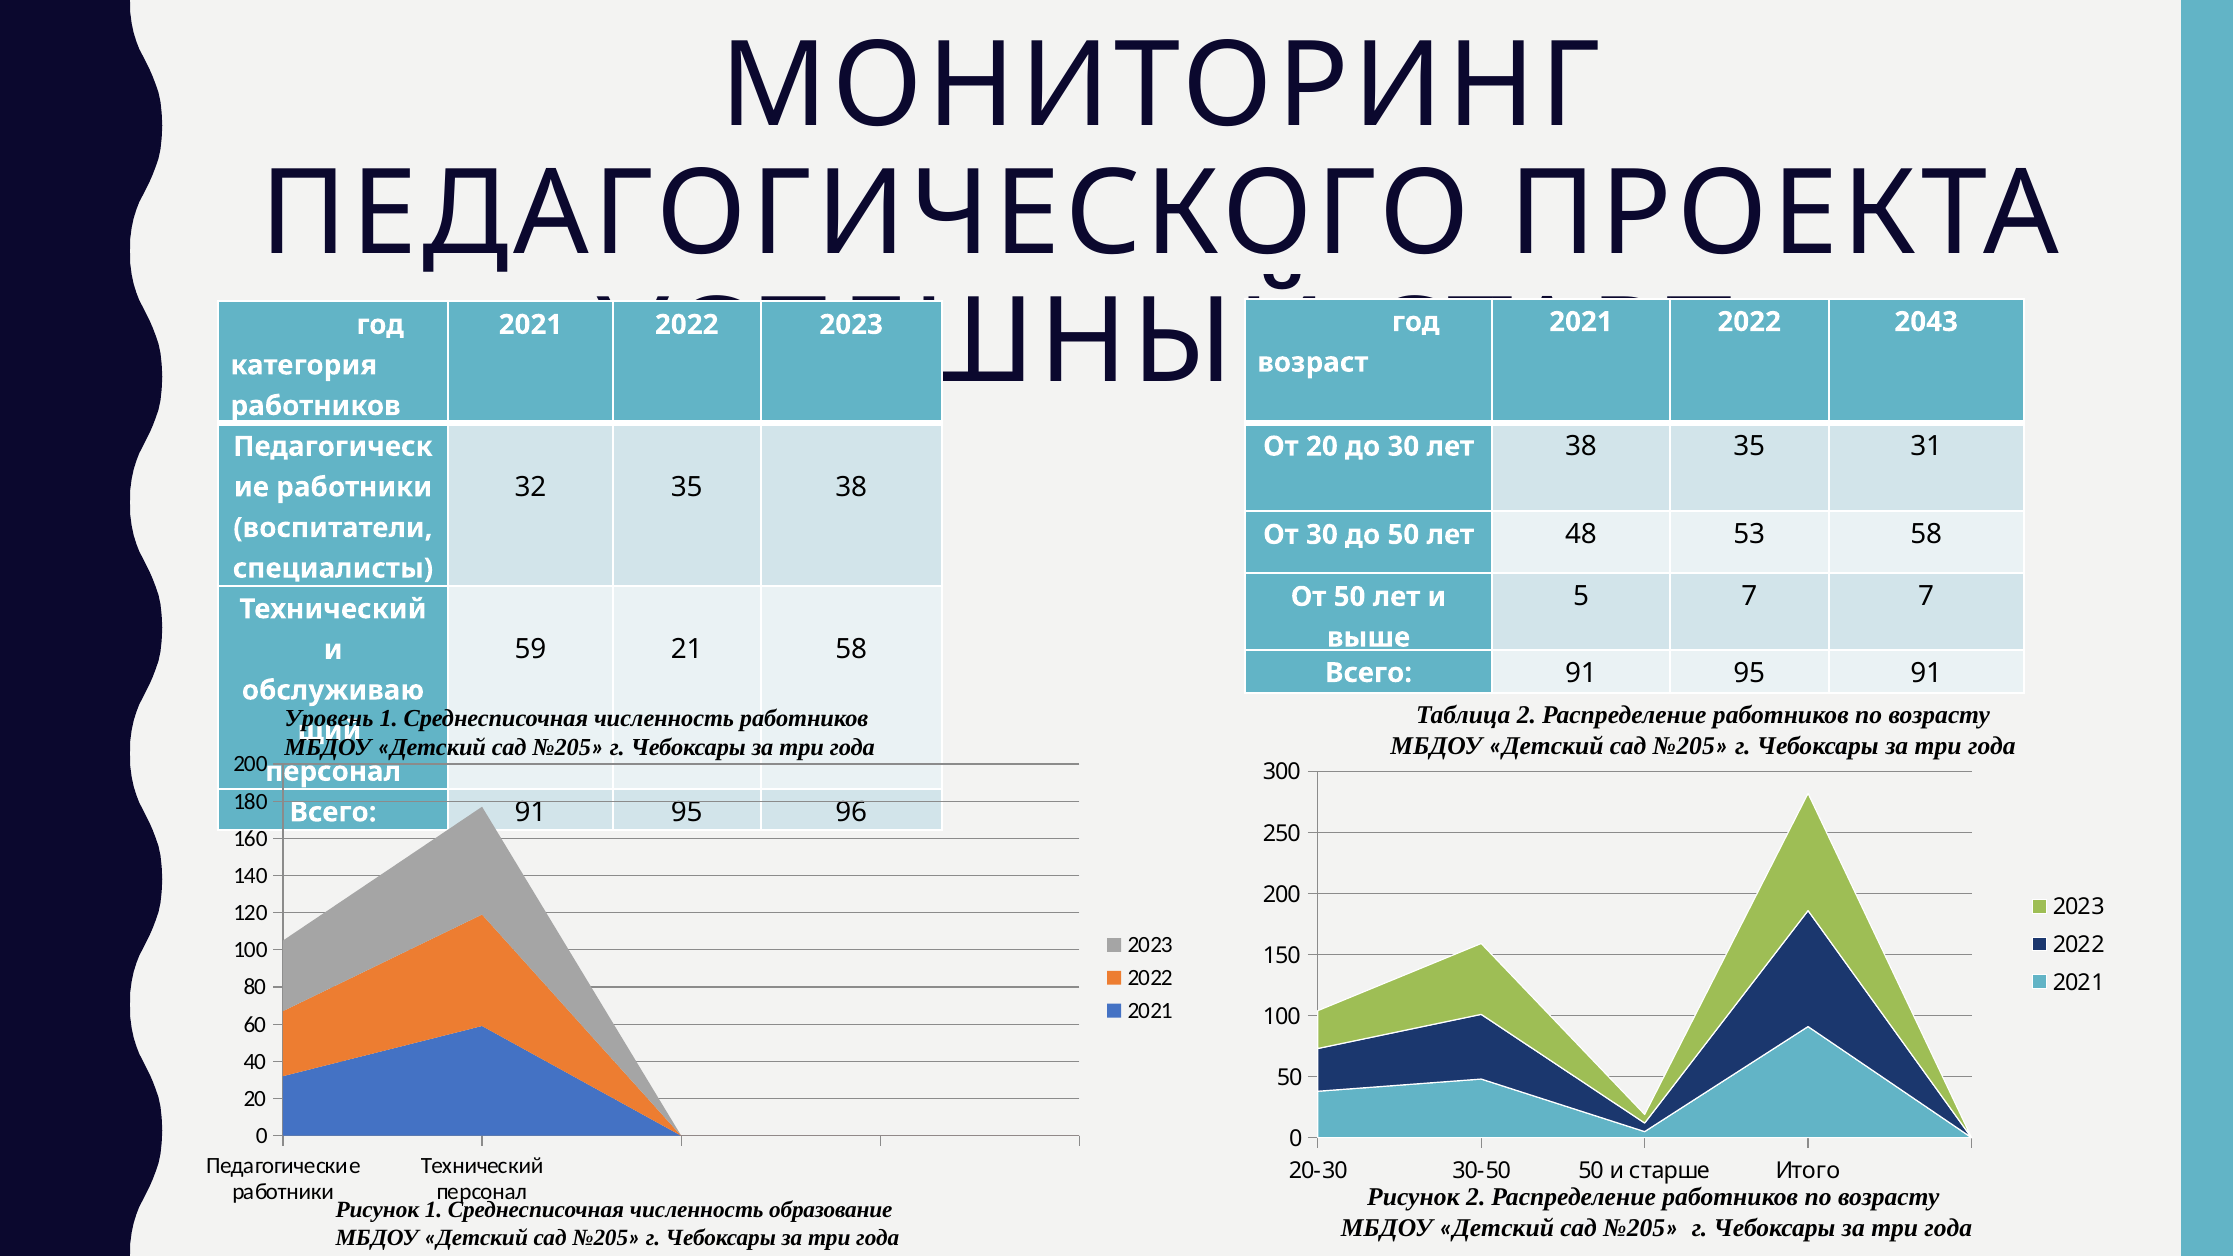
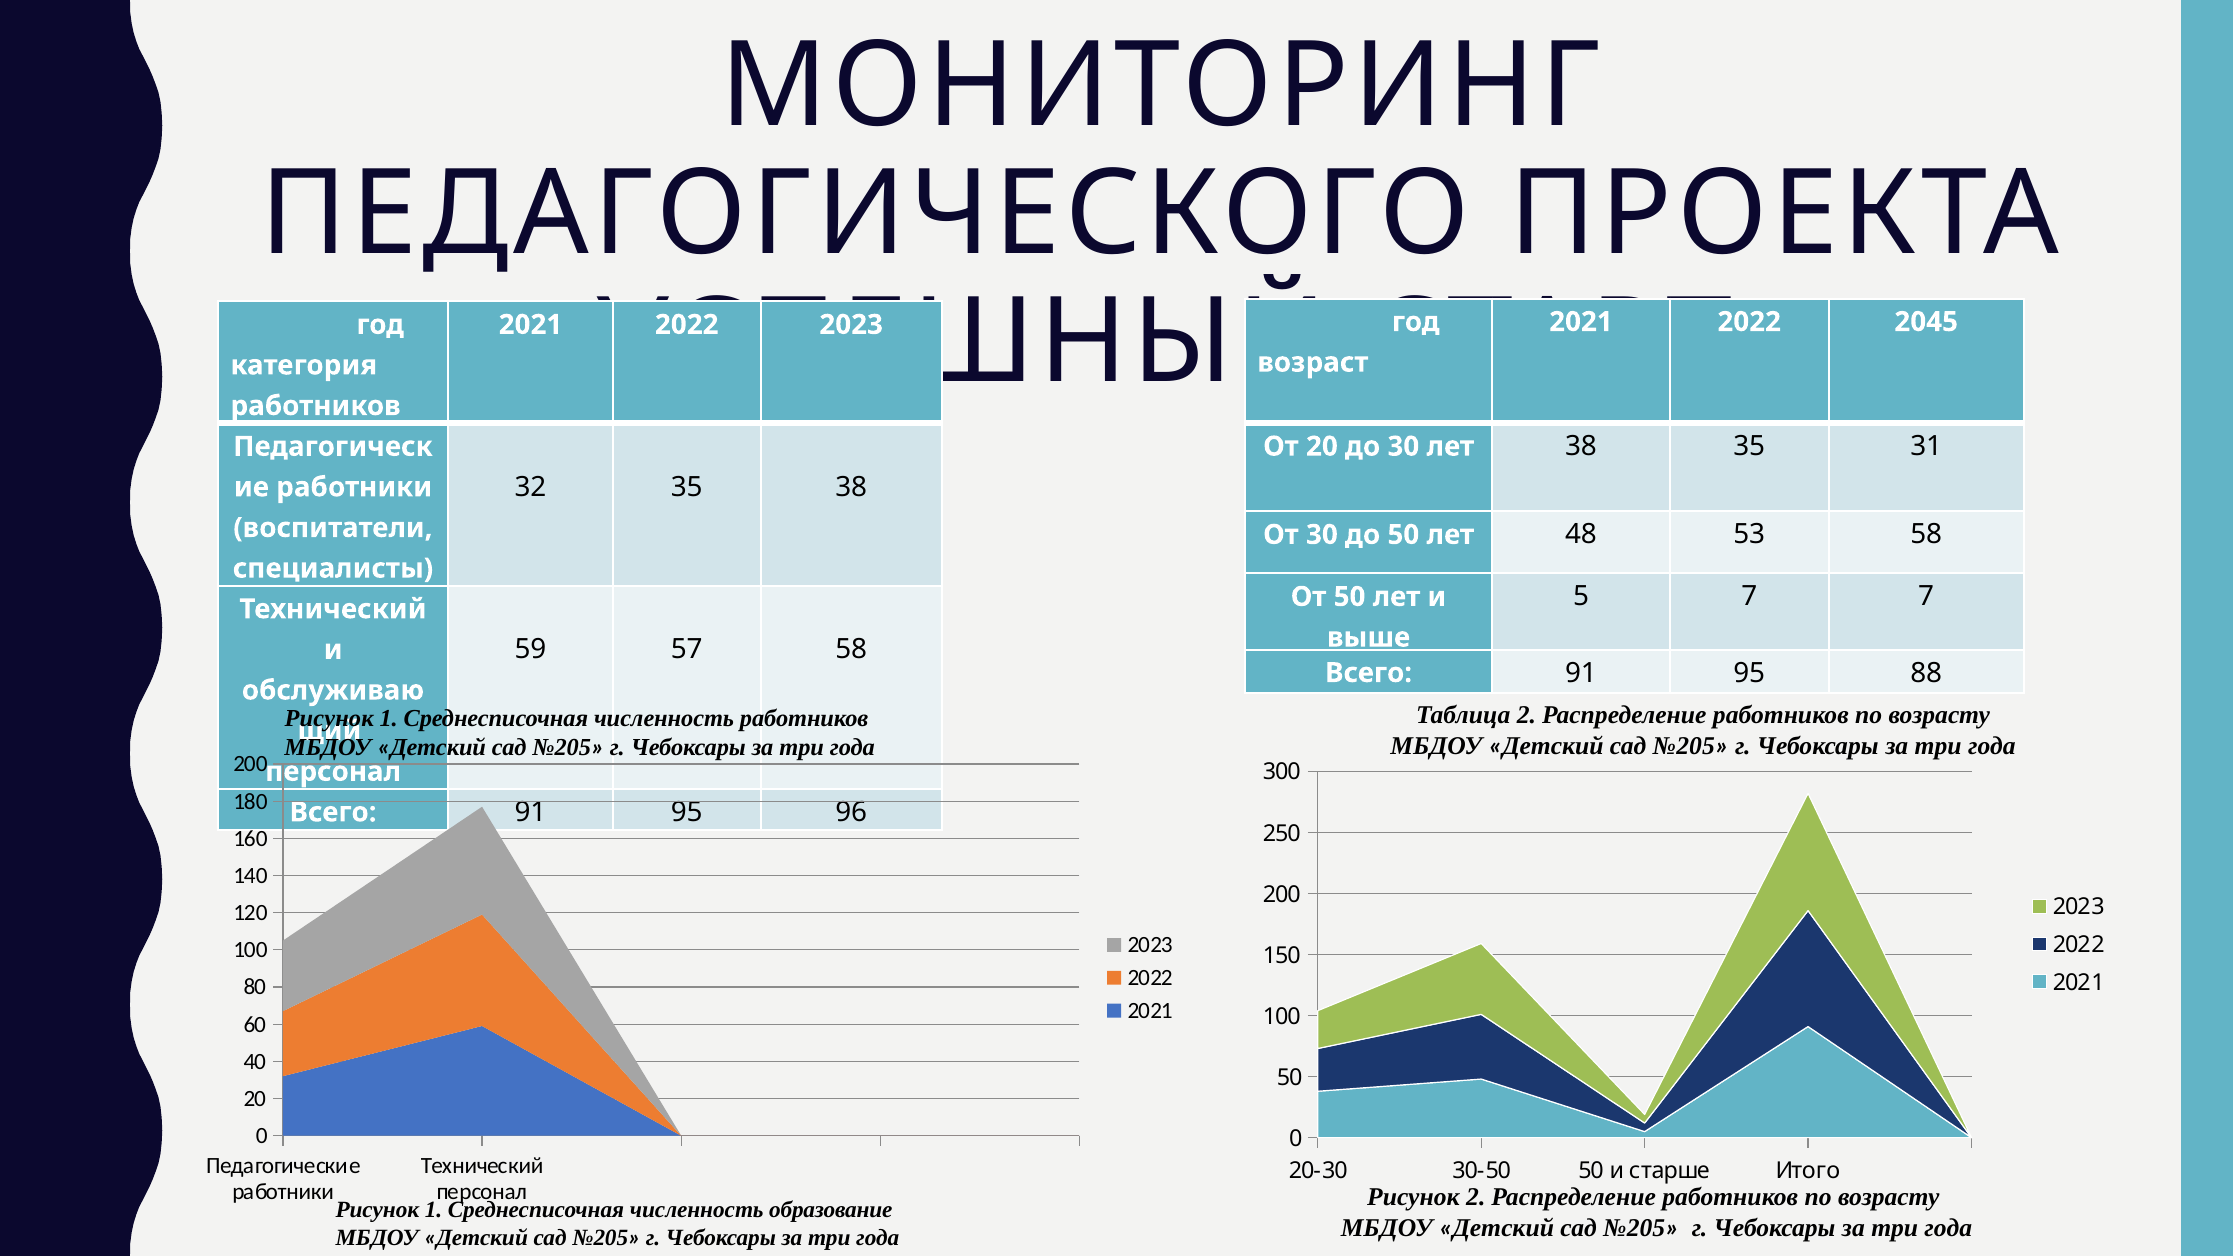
2043: 2043 -> 2045
21: 21 -> 57
95 91: 91 -> 88
Уровень at (329, 718): Уровень -> Рисунок
